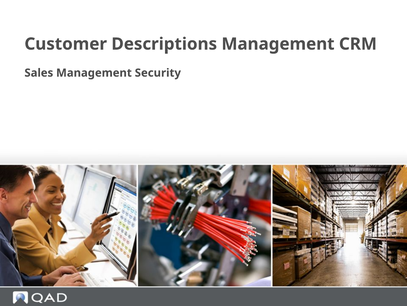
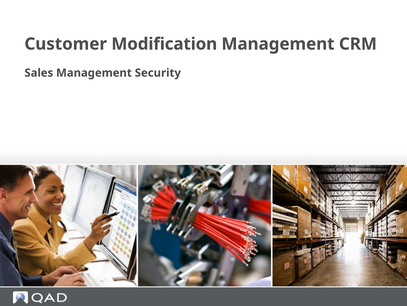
Descriptions: Descriptions -> Modification
